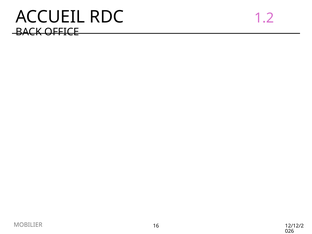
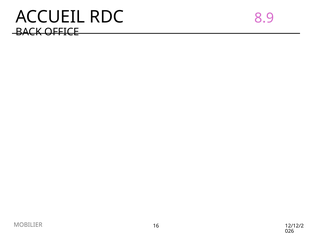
1.2: 1.2 -> 8.9
